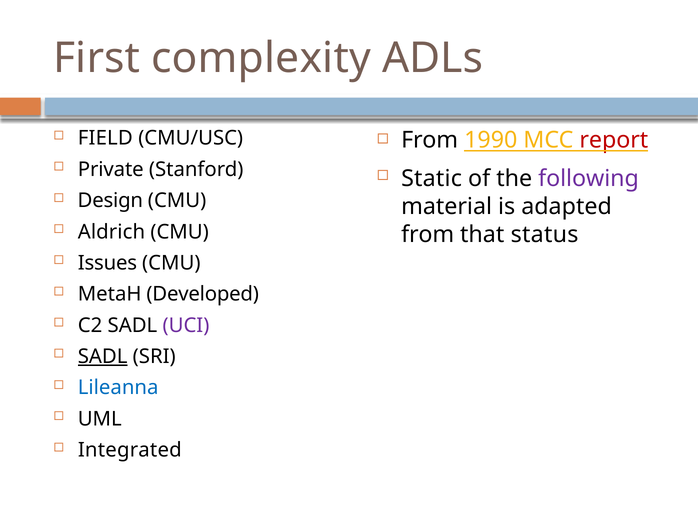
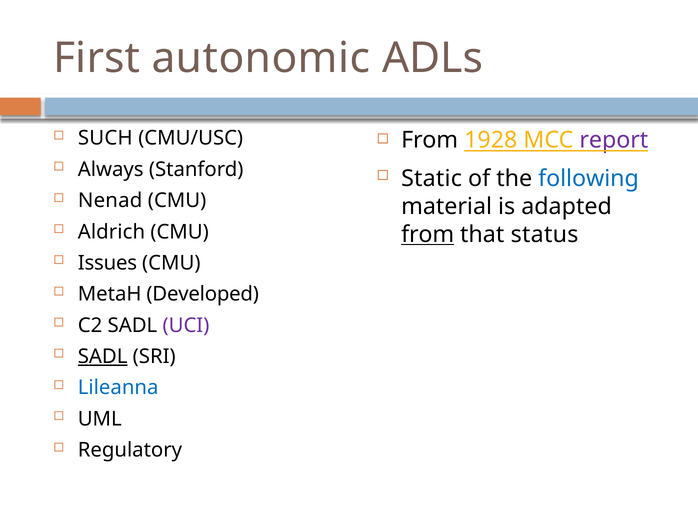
complexity: complexity -> autonomic
FIELD: FIELD -> SUCH
1990: 1990 -> 1928
report colour: red -> purple
Private: Private -> Always
following colour: purple -> blue
Design: Design -> Nenad
from at (428, 235) underline: none -> present
Integrated: Integrated -> Regulatory
